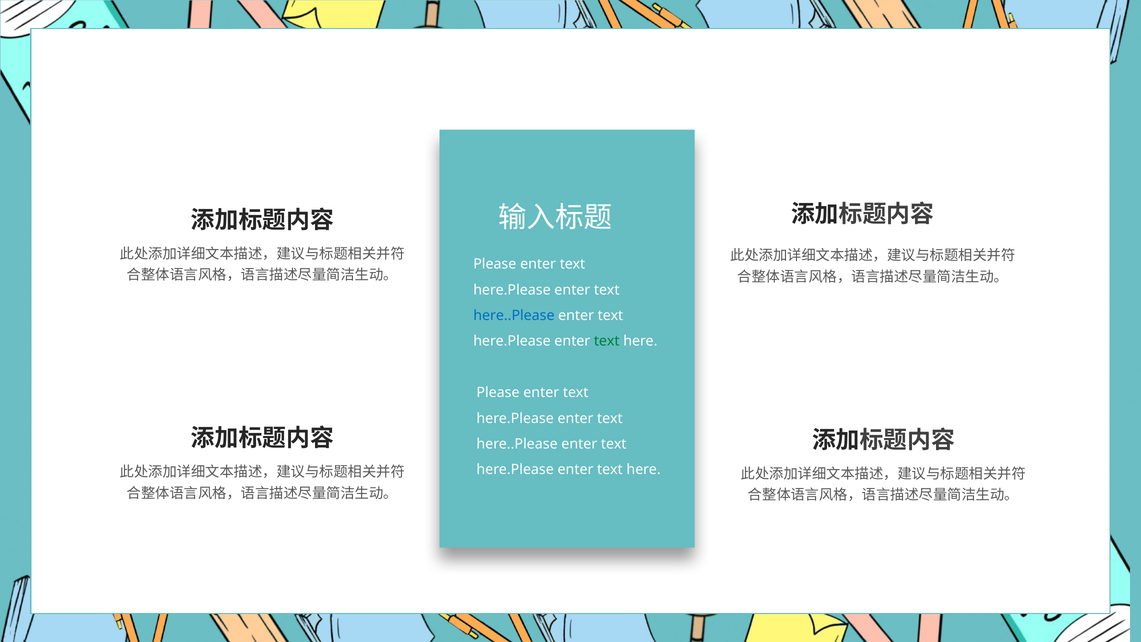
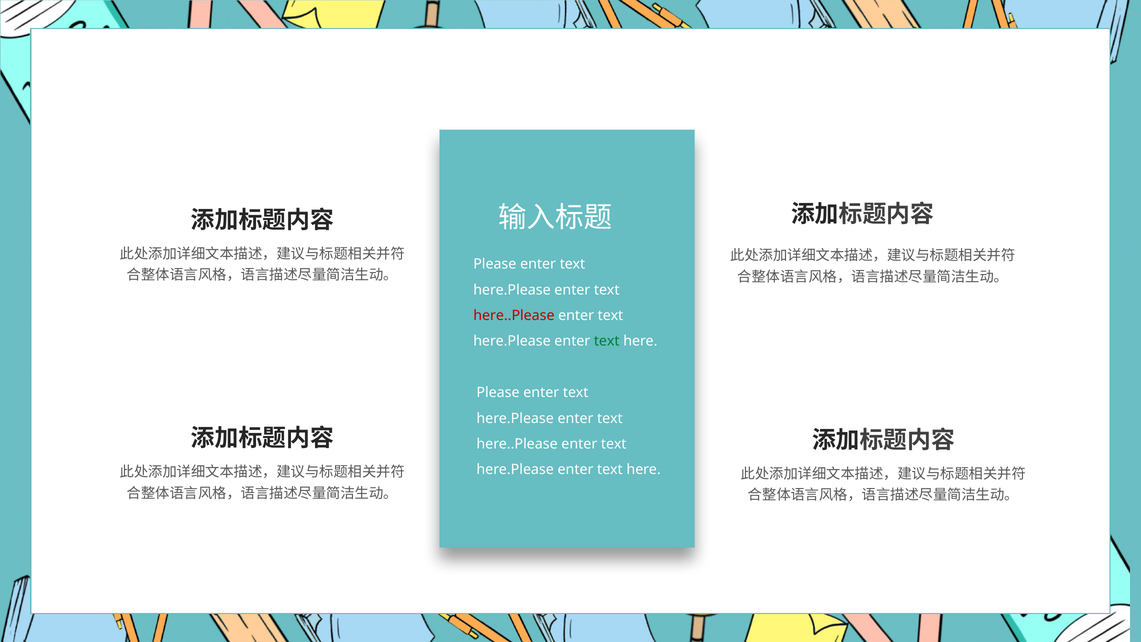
here..Please at (514, 315) colour: blue -> red
